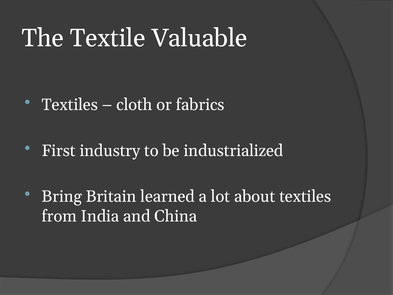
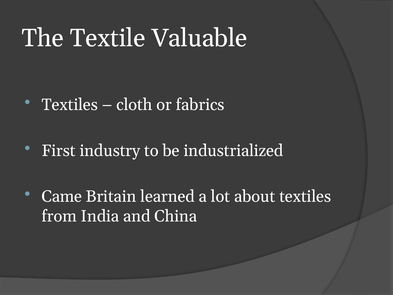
Bring: Bring -> Came
